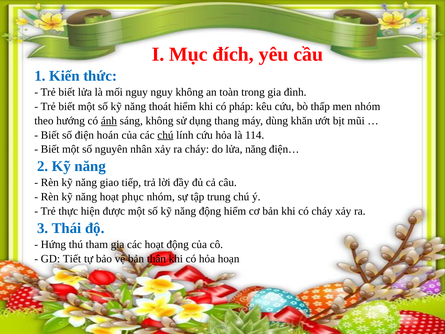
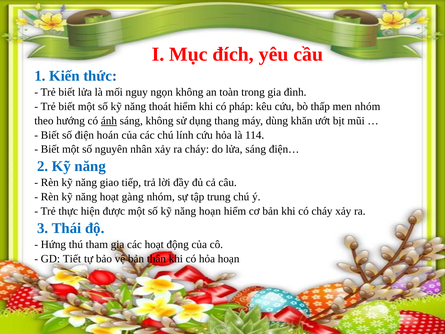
nguy nguy: nguy -> ngọn
chú at (165, 135) underline: present -> none
lửa năng: năng -> sáng
phục: phục -> gàng
năng động: động -> hoạn
